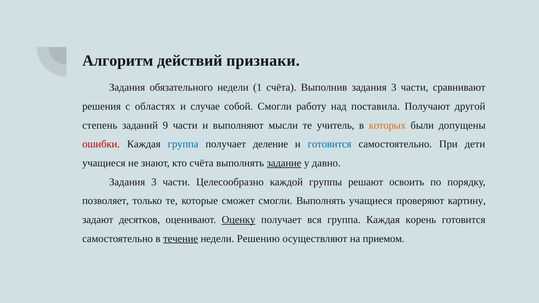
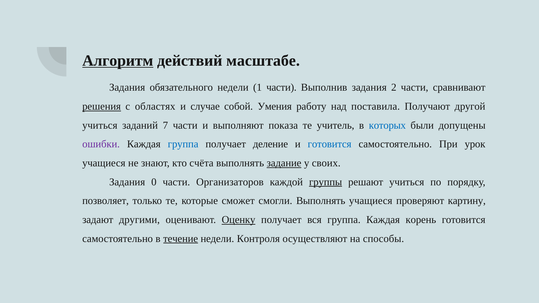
Алгоритм underline: none -> present
признаки: признаки -> масштабе
1 счёта: счёта -> части
Выполнив задания 3: 3 -> 2
решения underline: none -> present
собой Смогли: Смогли -> Умения
степень at (100, 125): степень -> учиться
9: 9 -> 7
мысли: мысли -> показа
которых colour: orange -> blue
ошибки colour: red -> purple
дети: дети -> урок
давно: давно -> своих
3 at (154, 182): 3 -> 0
Целесообразно: Целесообразно -> Организаторов
группы underline: none -> present
решают освоить: освоить -> учиться
десятков: десятков -> другими
Решению: Решению -> Контроля
приемом: приемом -> способы
